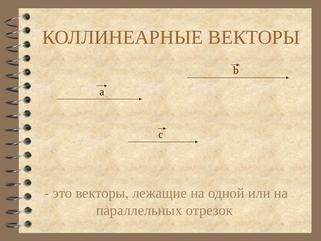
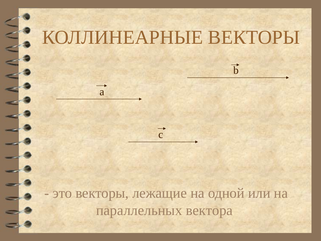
отрезок: отрезок -> вектора
